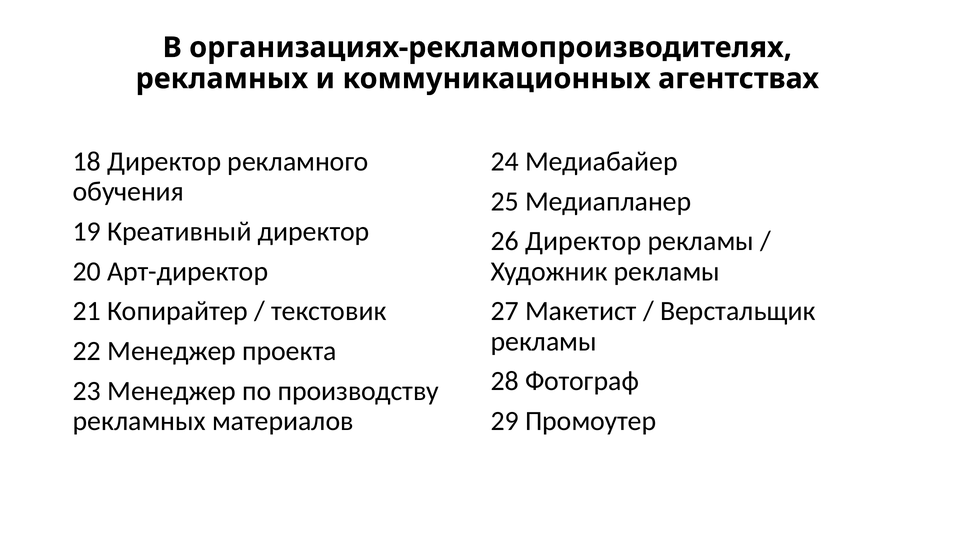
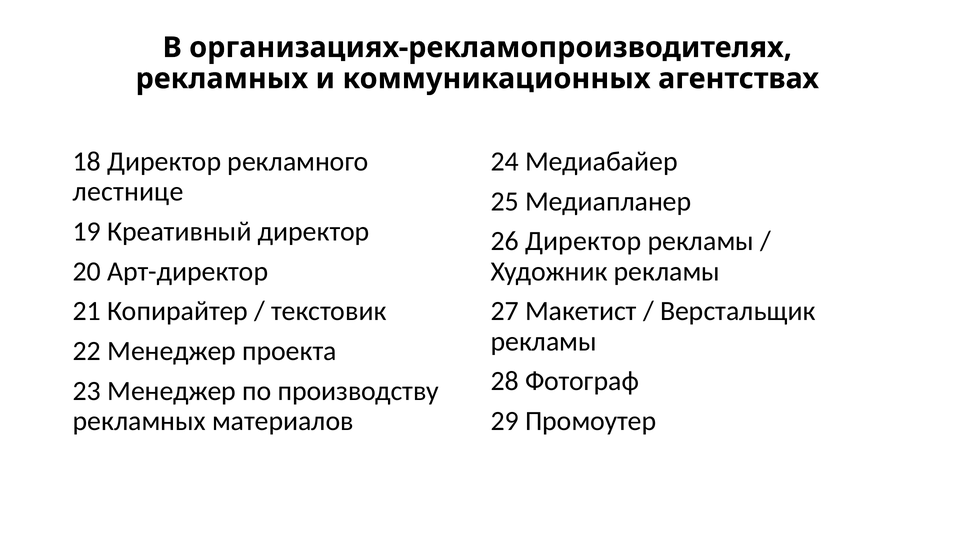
обучения: обучения -> лестнице
